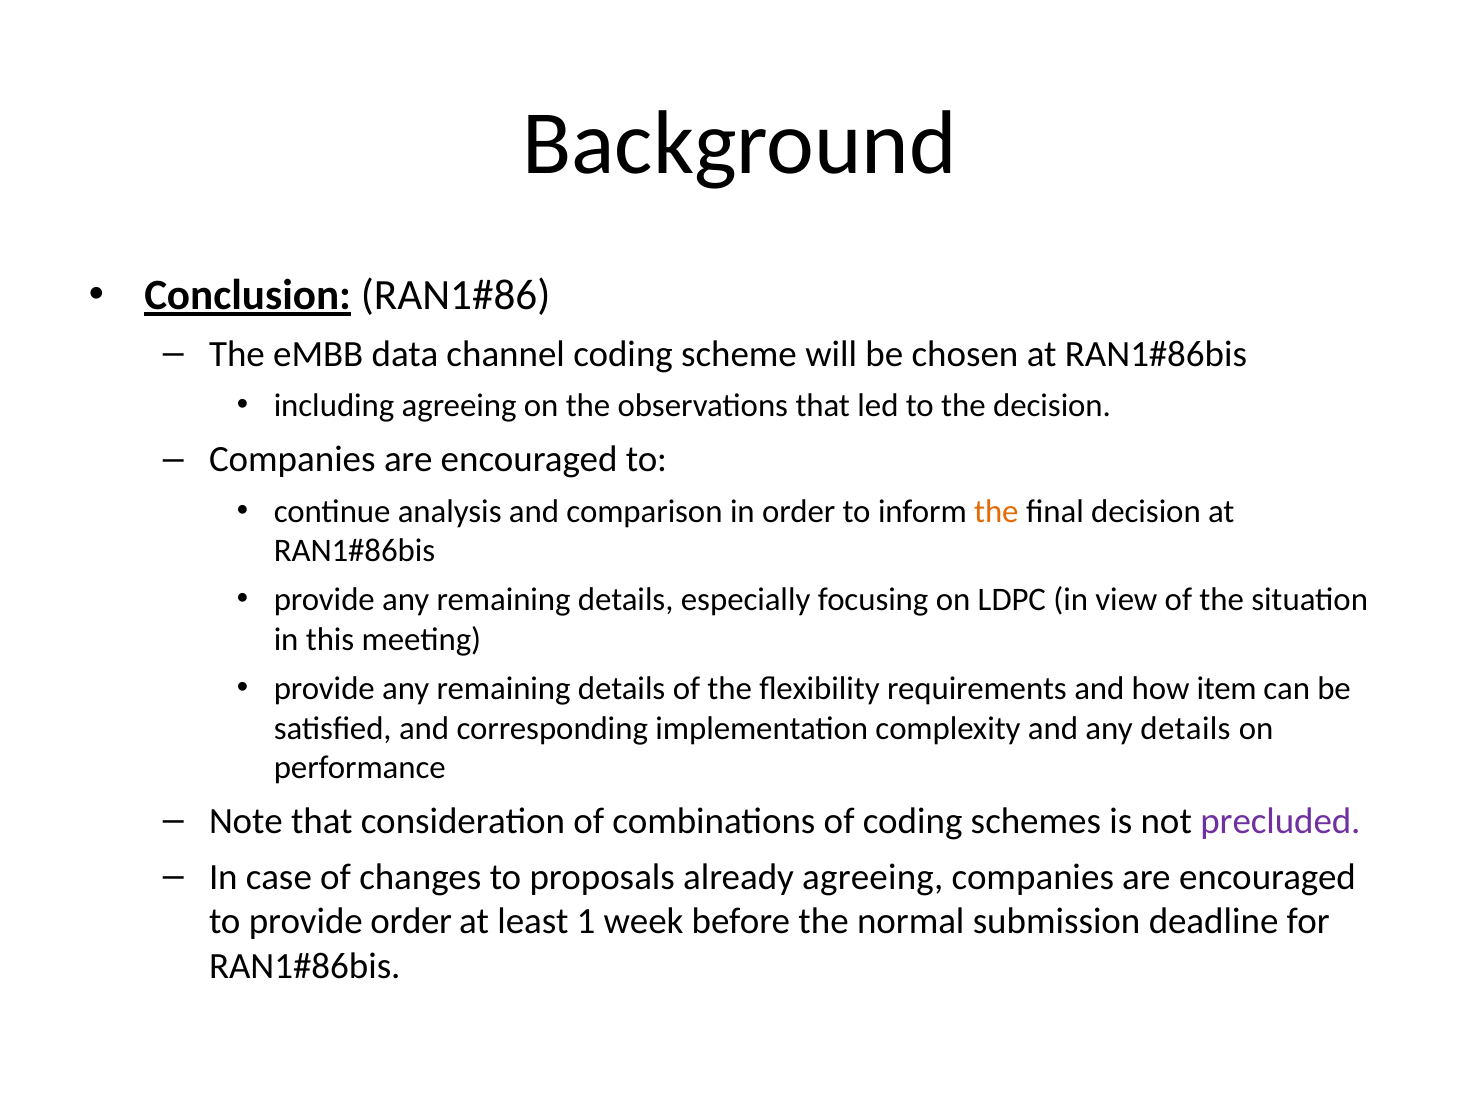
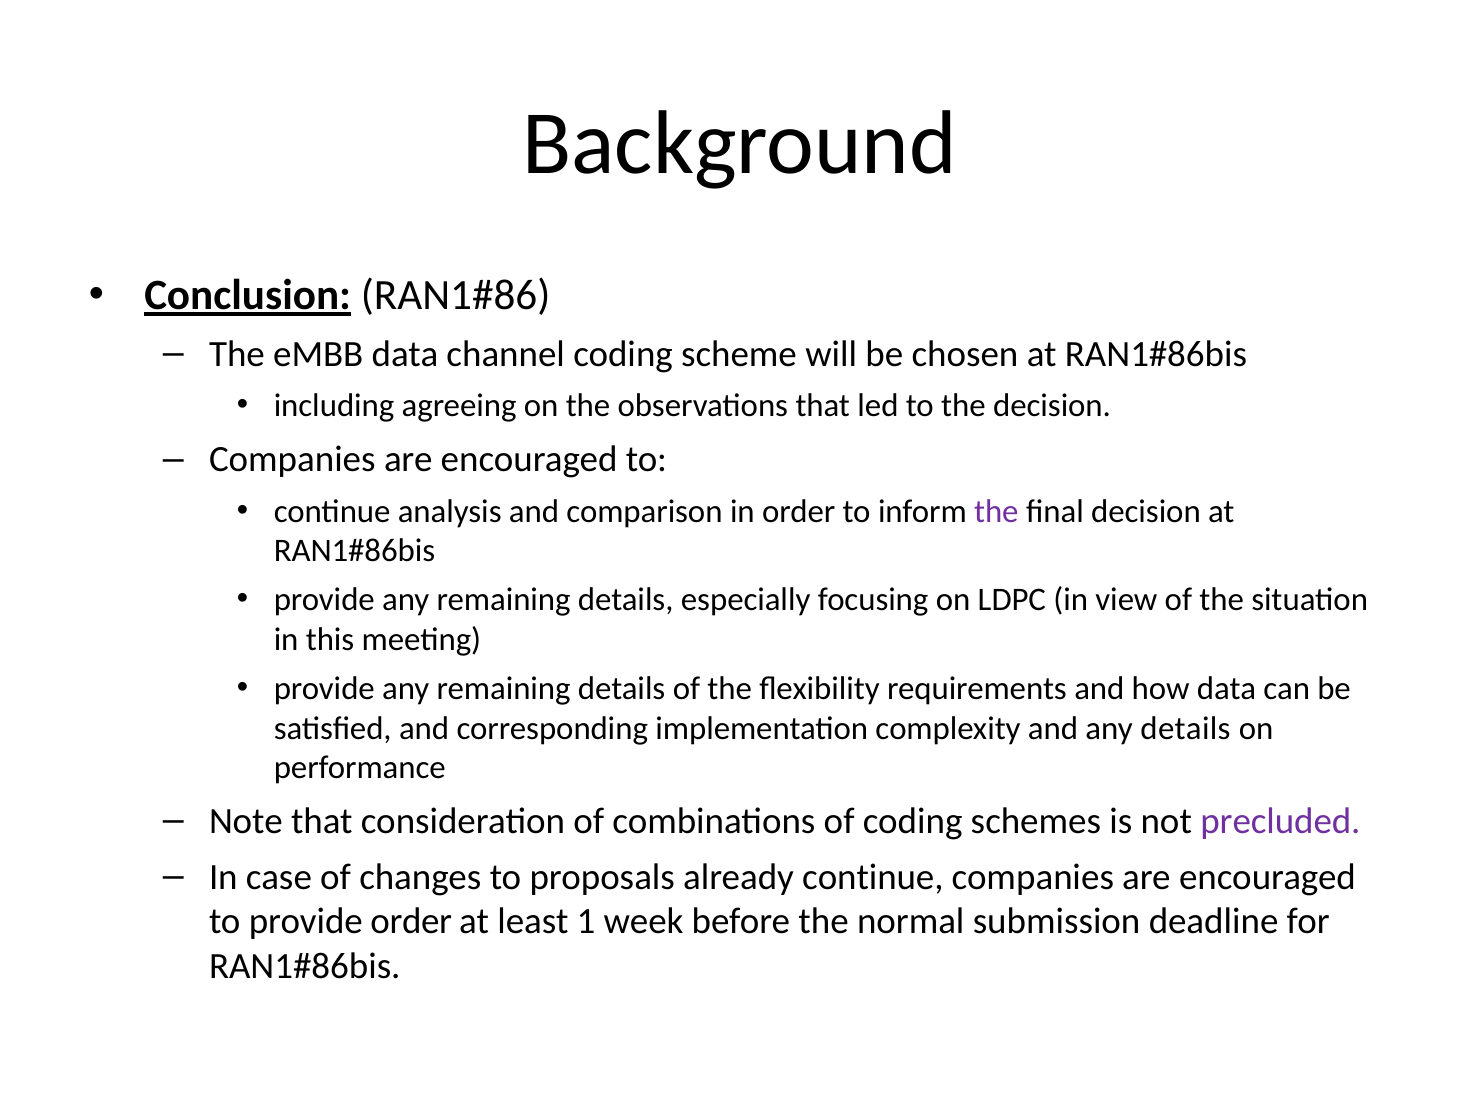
the at (996, 511) colour: orange -> purple
how item: item -> data
already agreeing: agreeing -> continue
